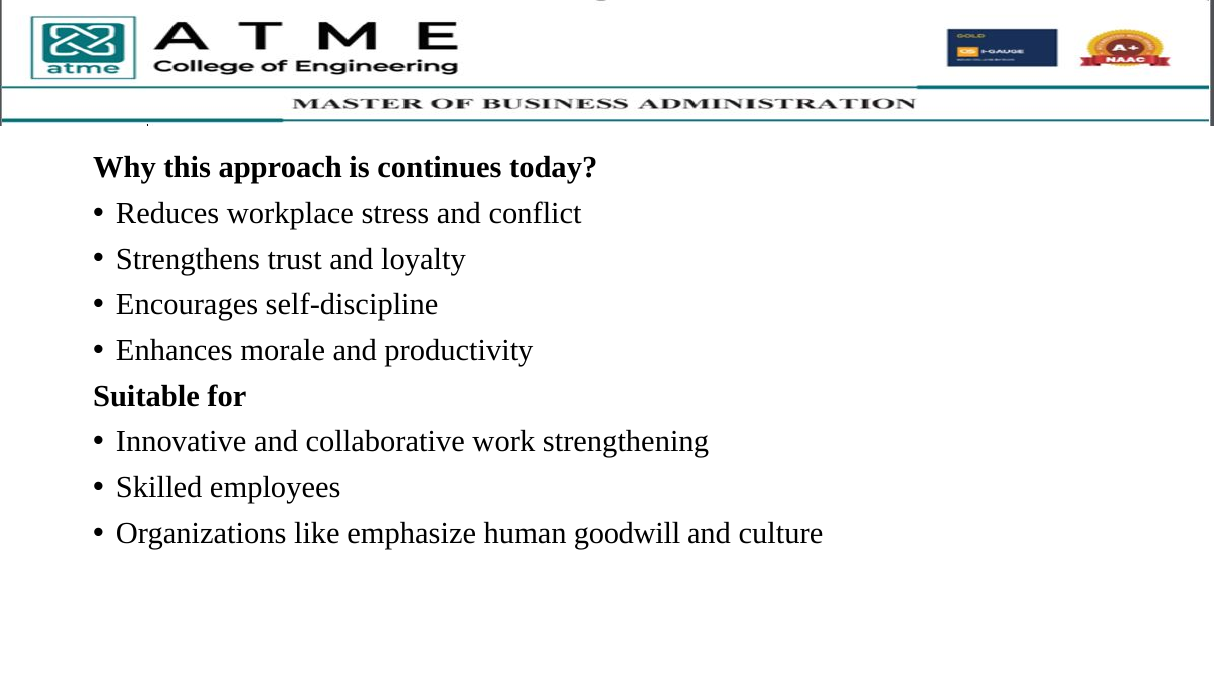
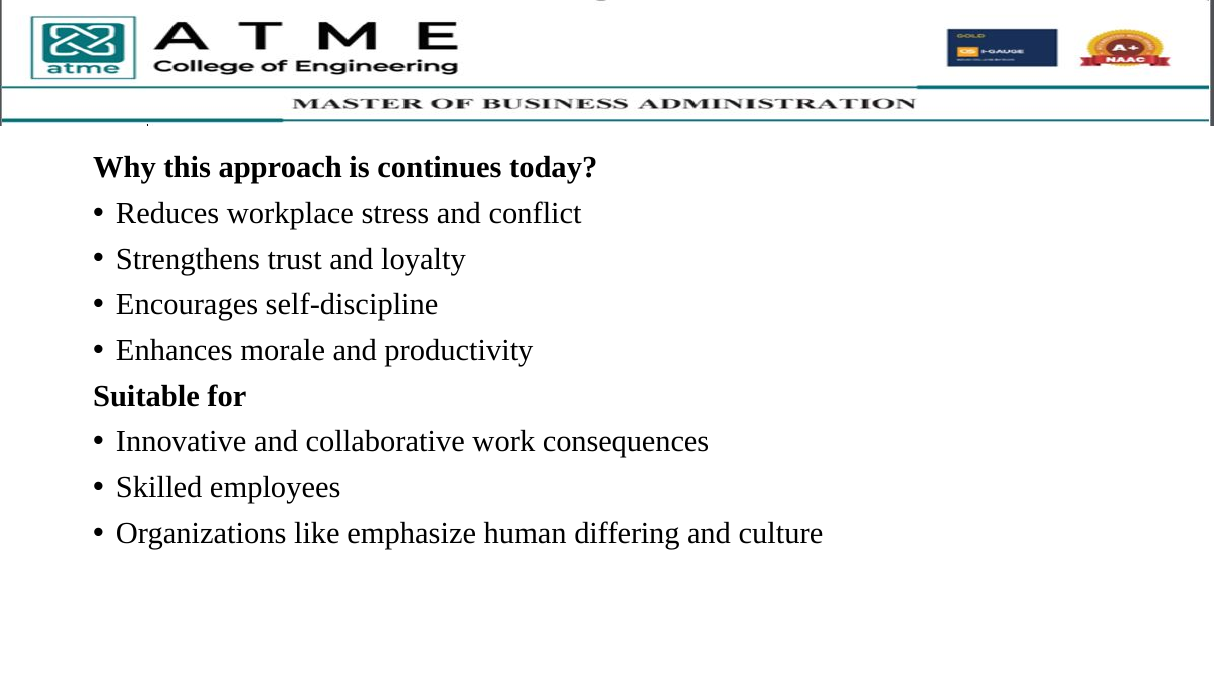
strengthening: strengthening -> consequences
goodwill: goodwill -> differing
